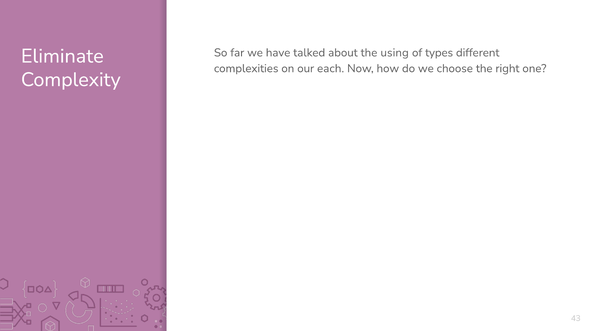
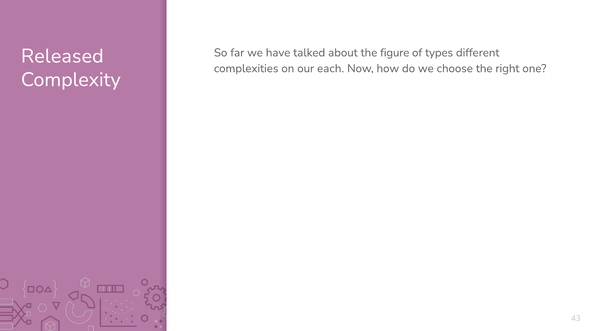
using: using -> figure
Eliminate: Eliminate -> Released
